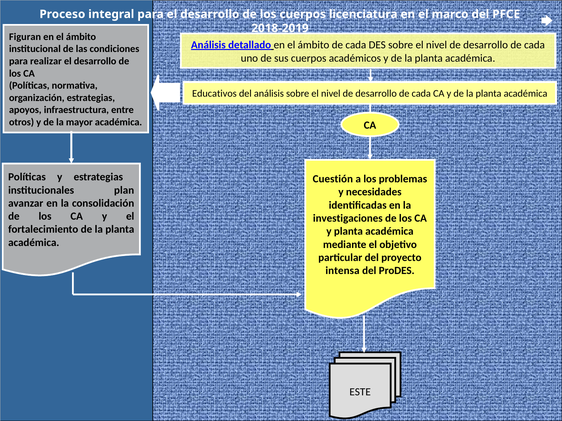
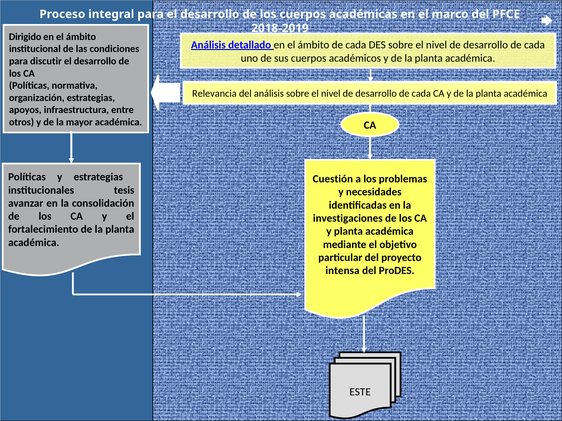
licenciatura: licenciatura -> académicas
Figuran: Figuran -> Dirigido
realizar: realizar -> discutir
Educativos: Educativos -> Relevancia
plan: plan -> tesis
